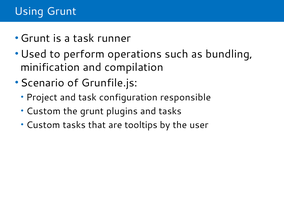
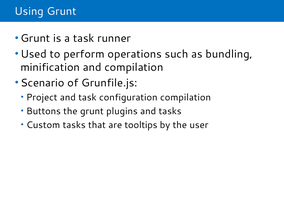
configuration responsible: responsible -> compilation
Custom at (43, 111): Custom -> Buttons
